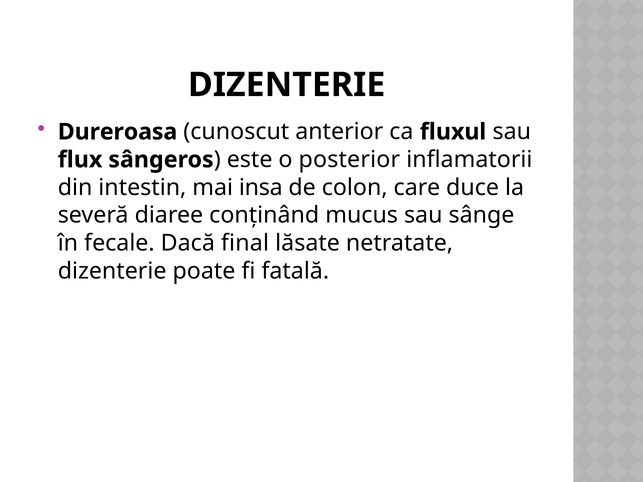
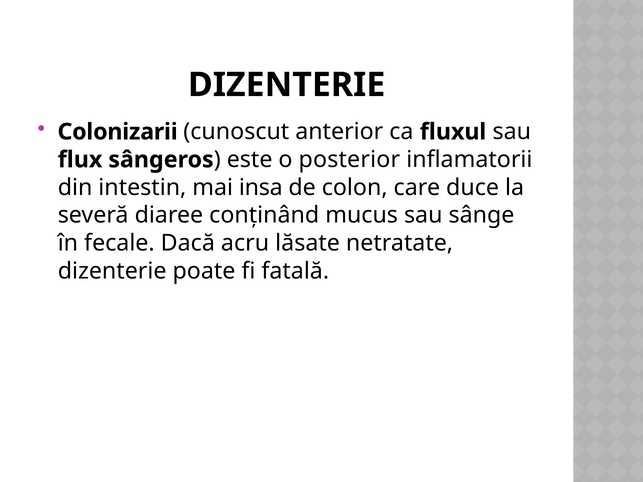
Dureroasa: Dureroasa -> Colonizarii
final: final -> acru
